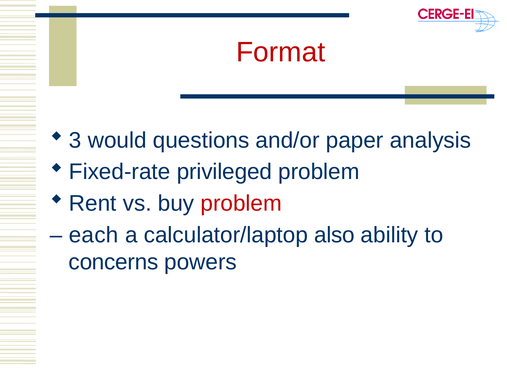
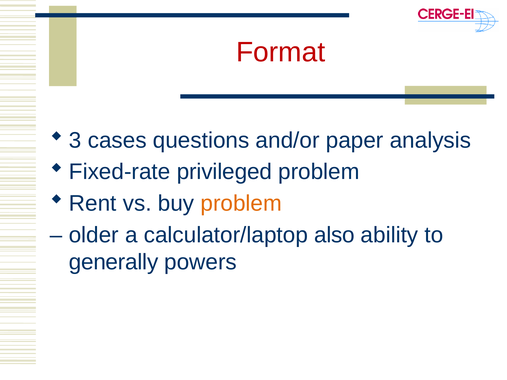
would: would -> cases
problem at (241, 204) colour: red -> orange
each: each -> older
concerns: concerns -> generally
